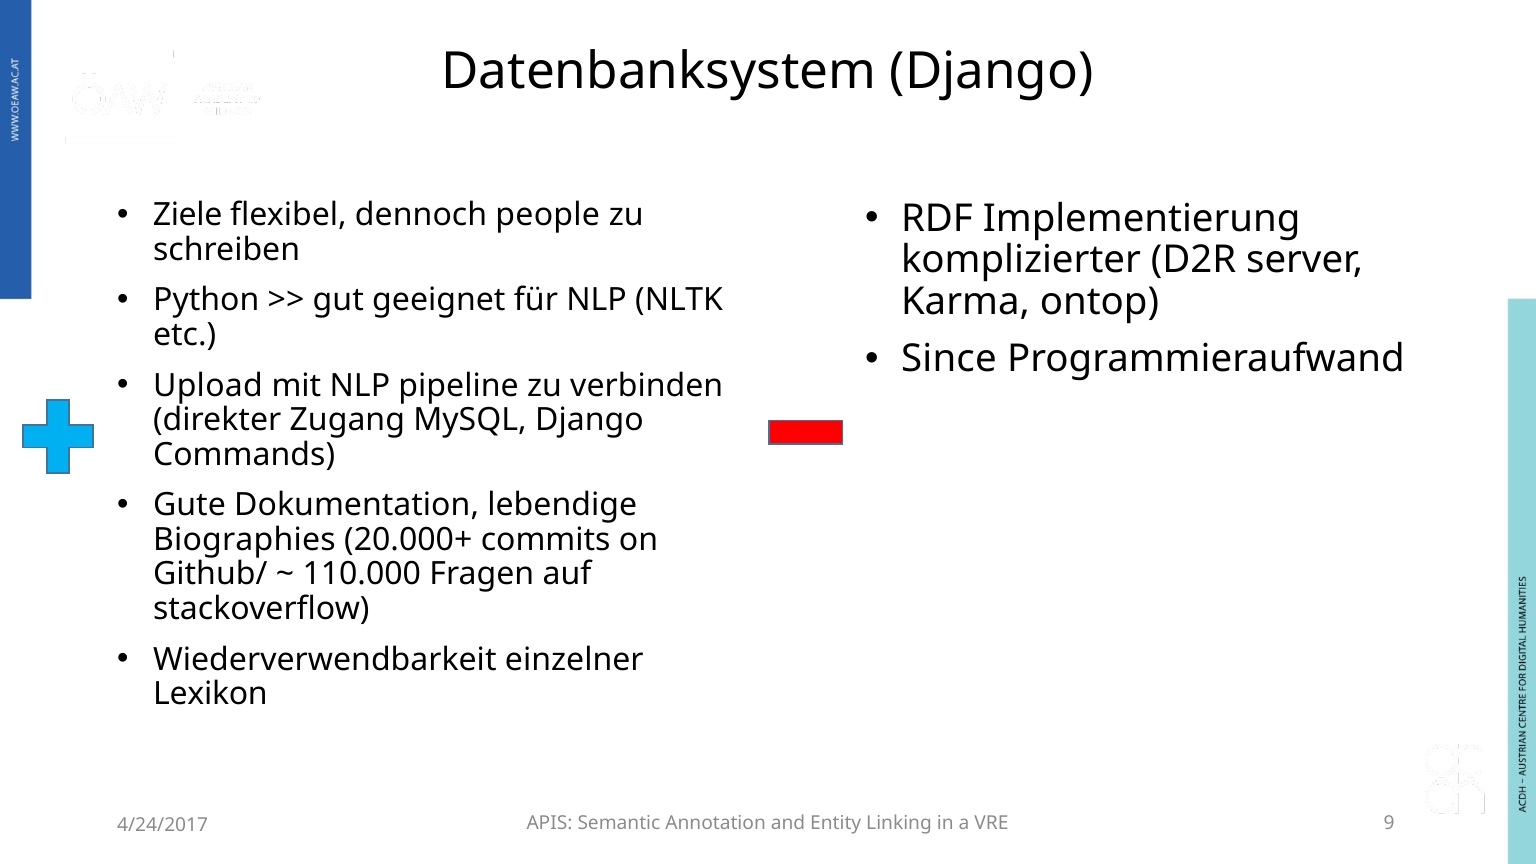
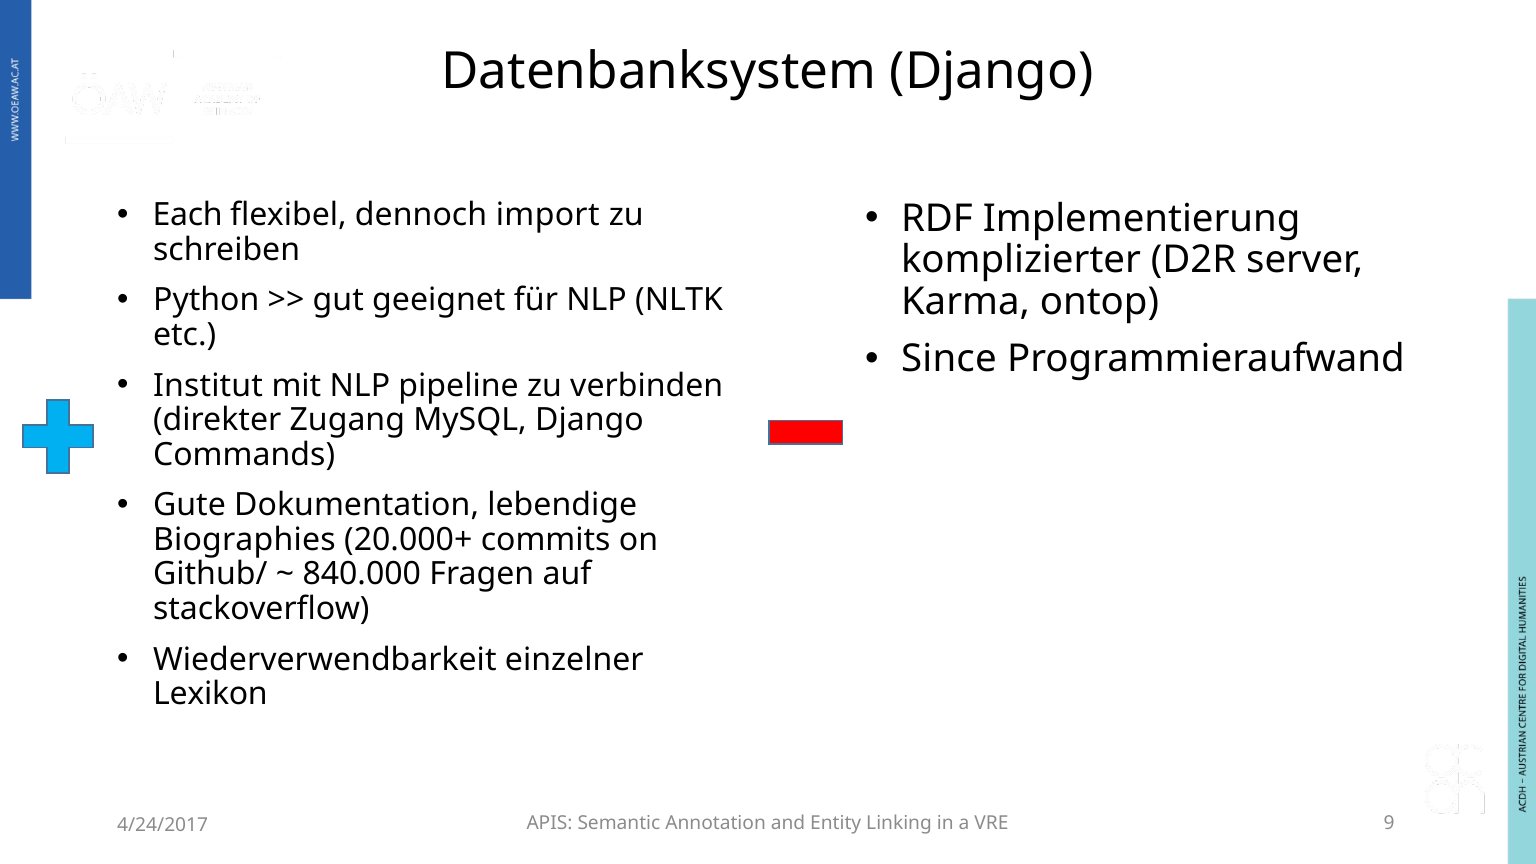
Ziele: Ziele -> Each
people: people -> import
Upload: Upload -> Institut
110.000: 110.000 -> 840.000
